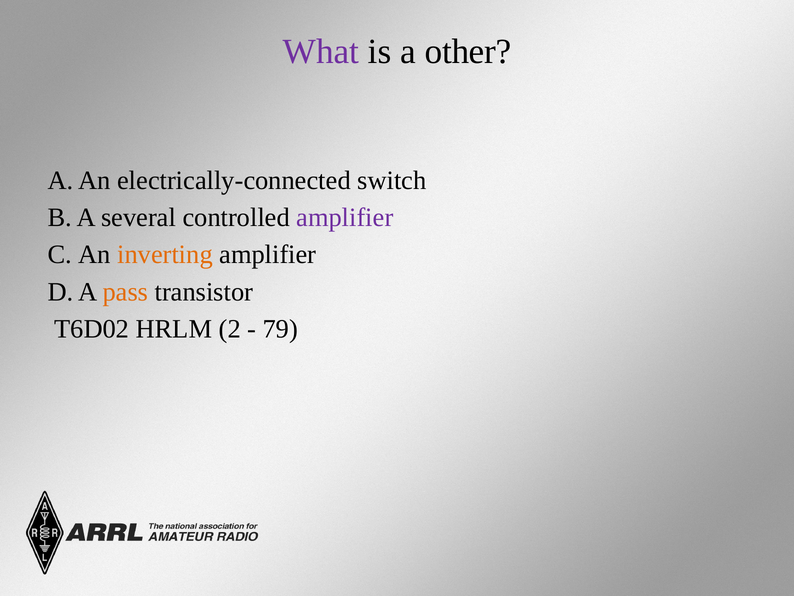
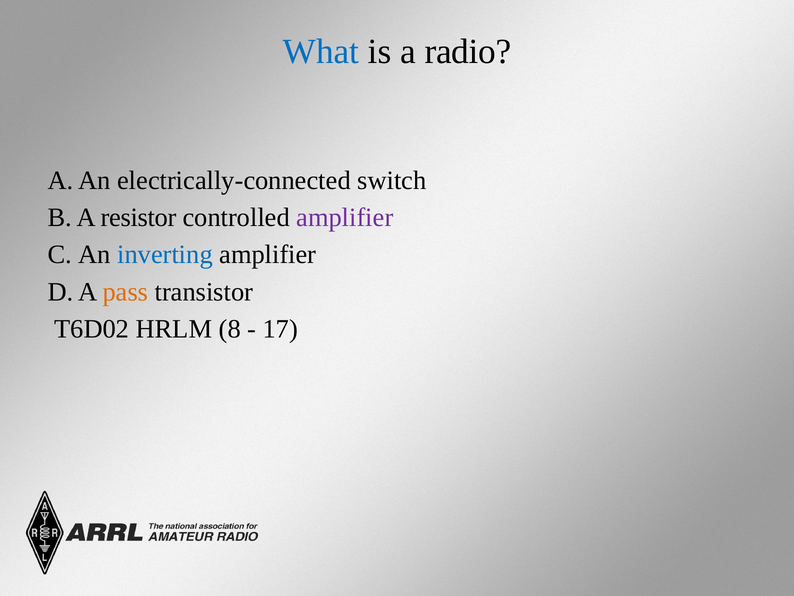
What colour: purple -> blue
other: other -> radio
several: several -> resistor
inverting colour: orange -> blue
2: 2 -> 8
79: 79 -> 17
